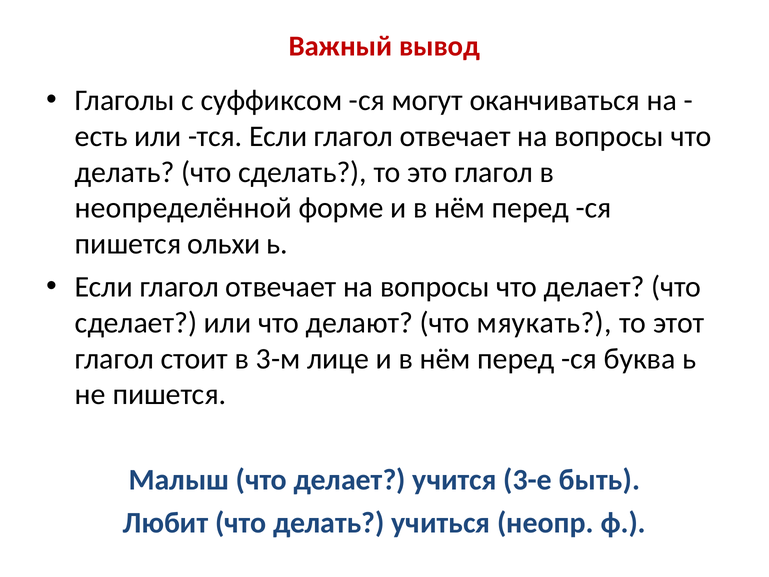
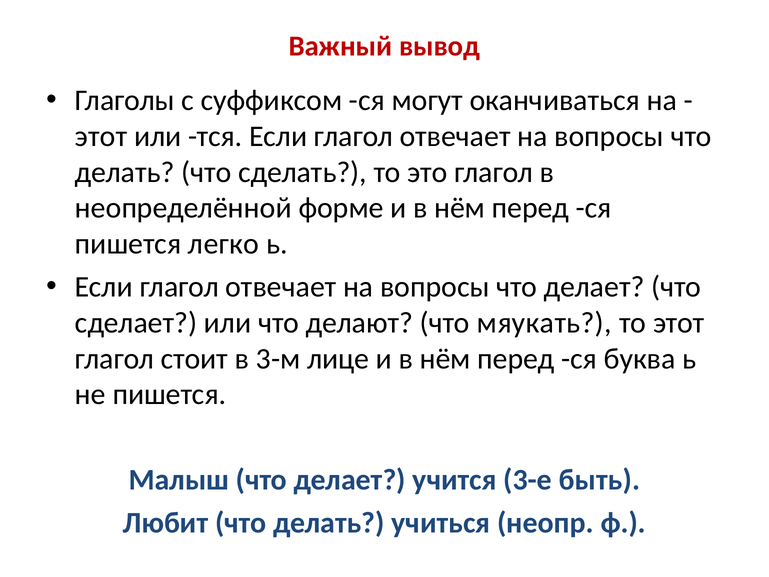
есть at (101, 136): есть -> этот
ольхи: ольхи -> легко
